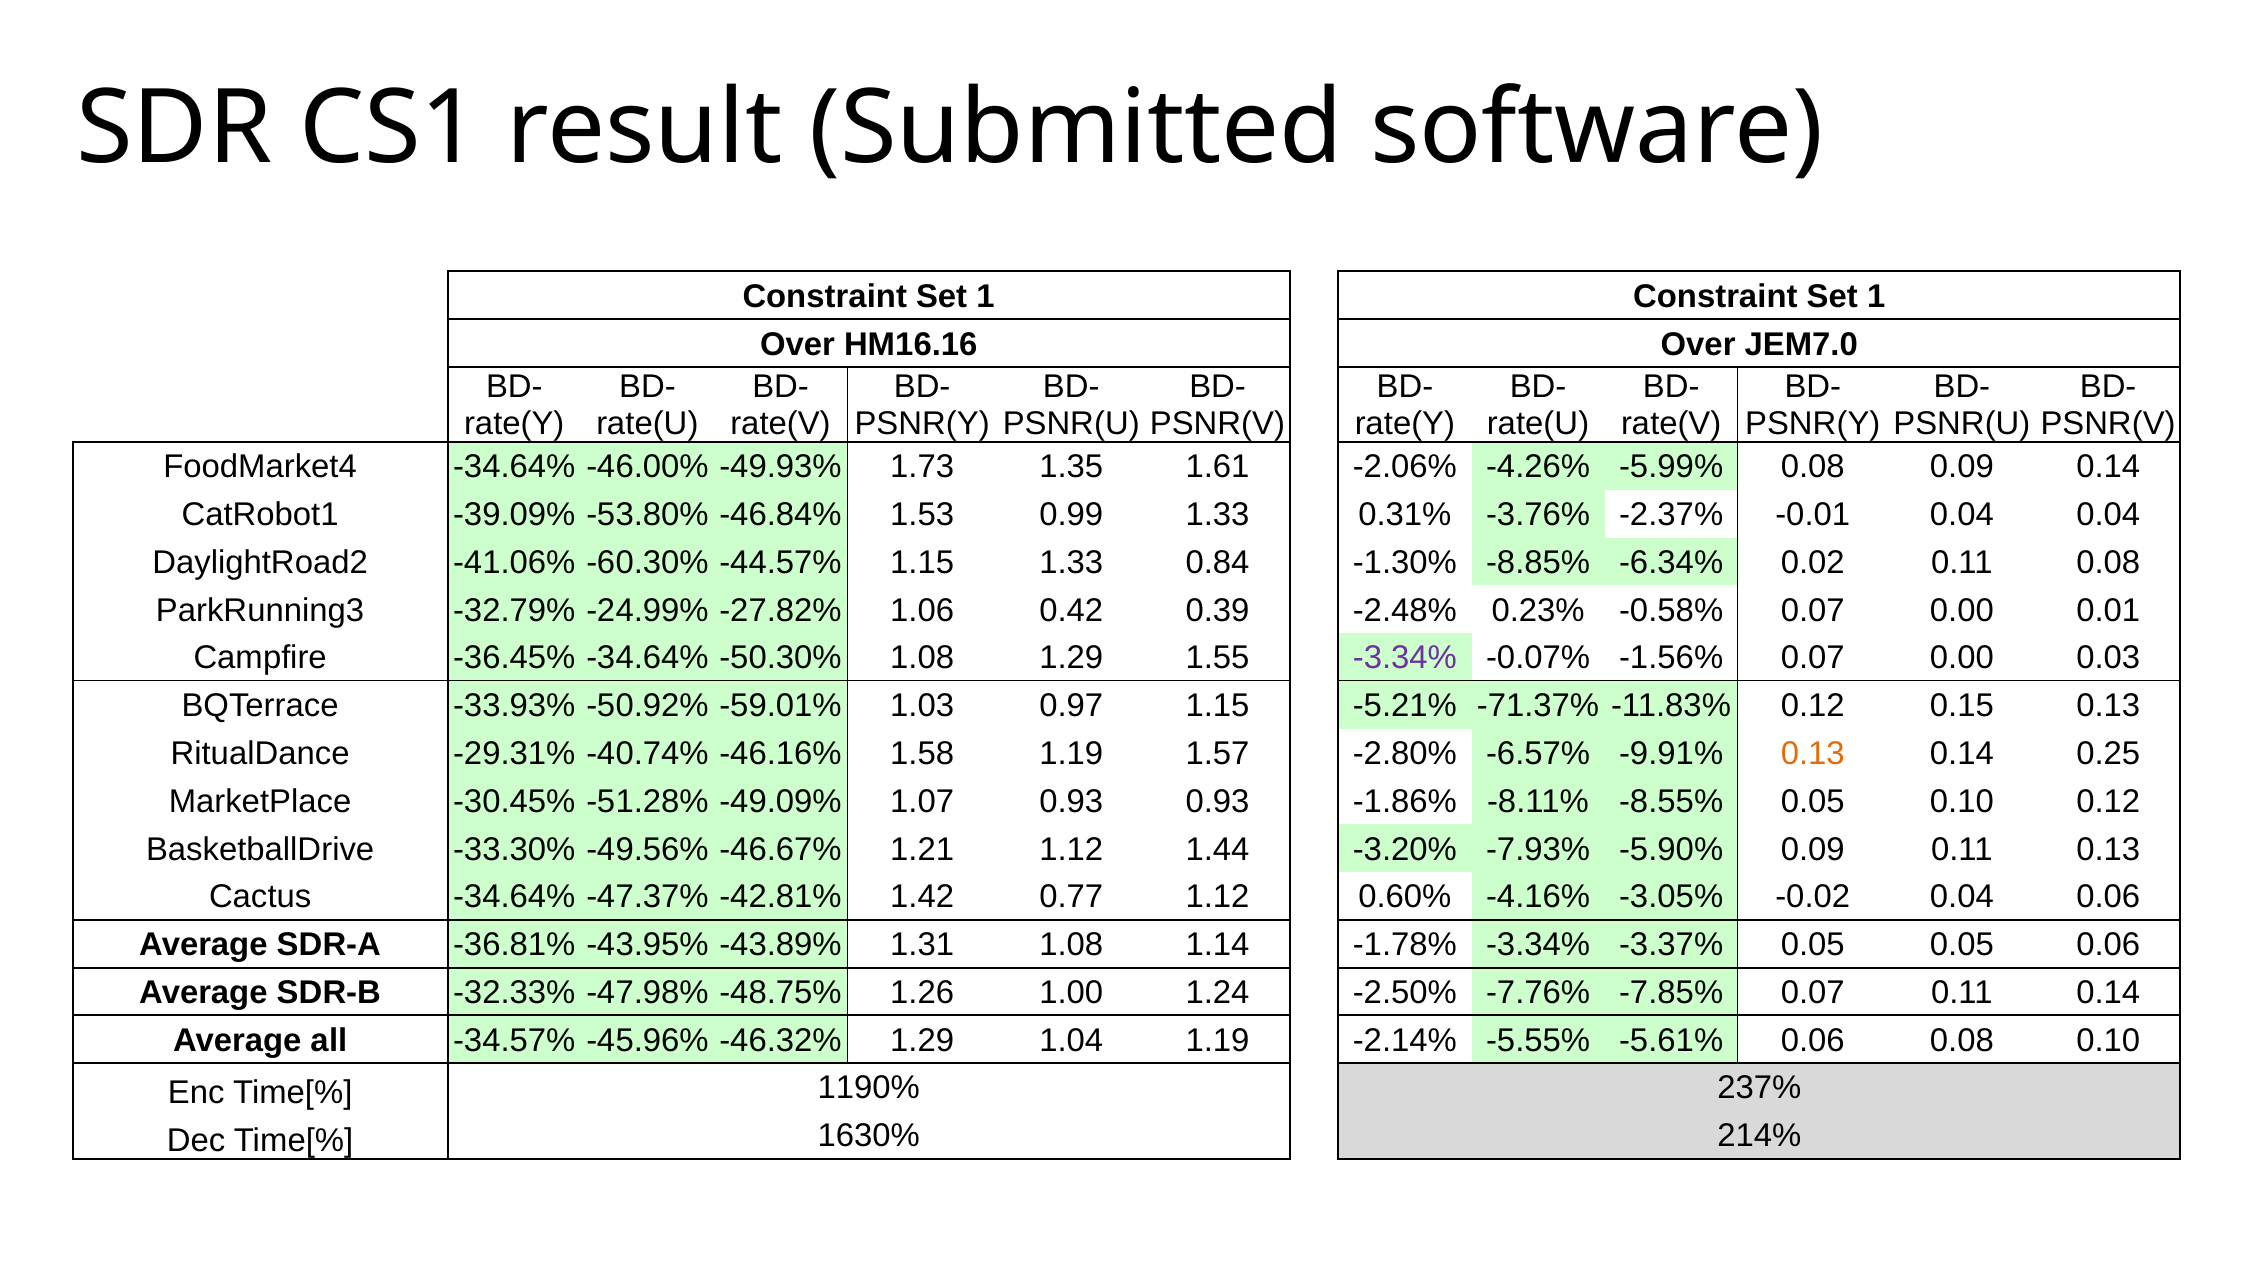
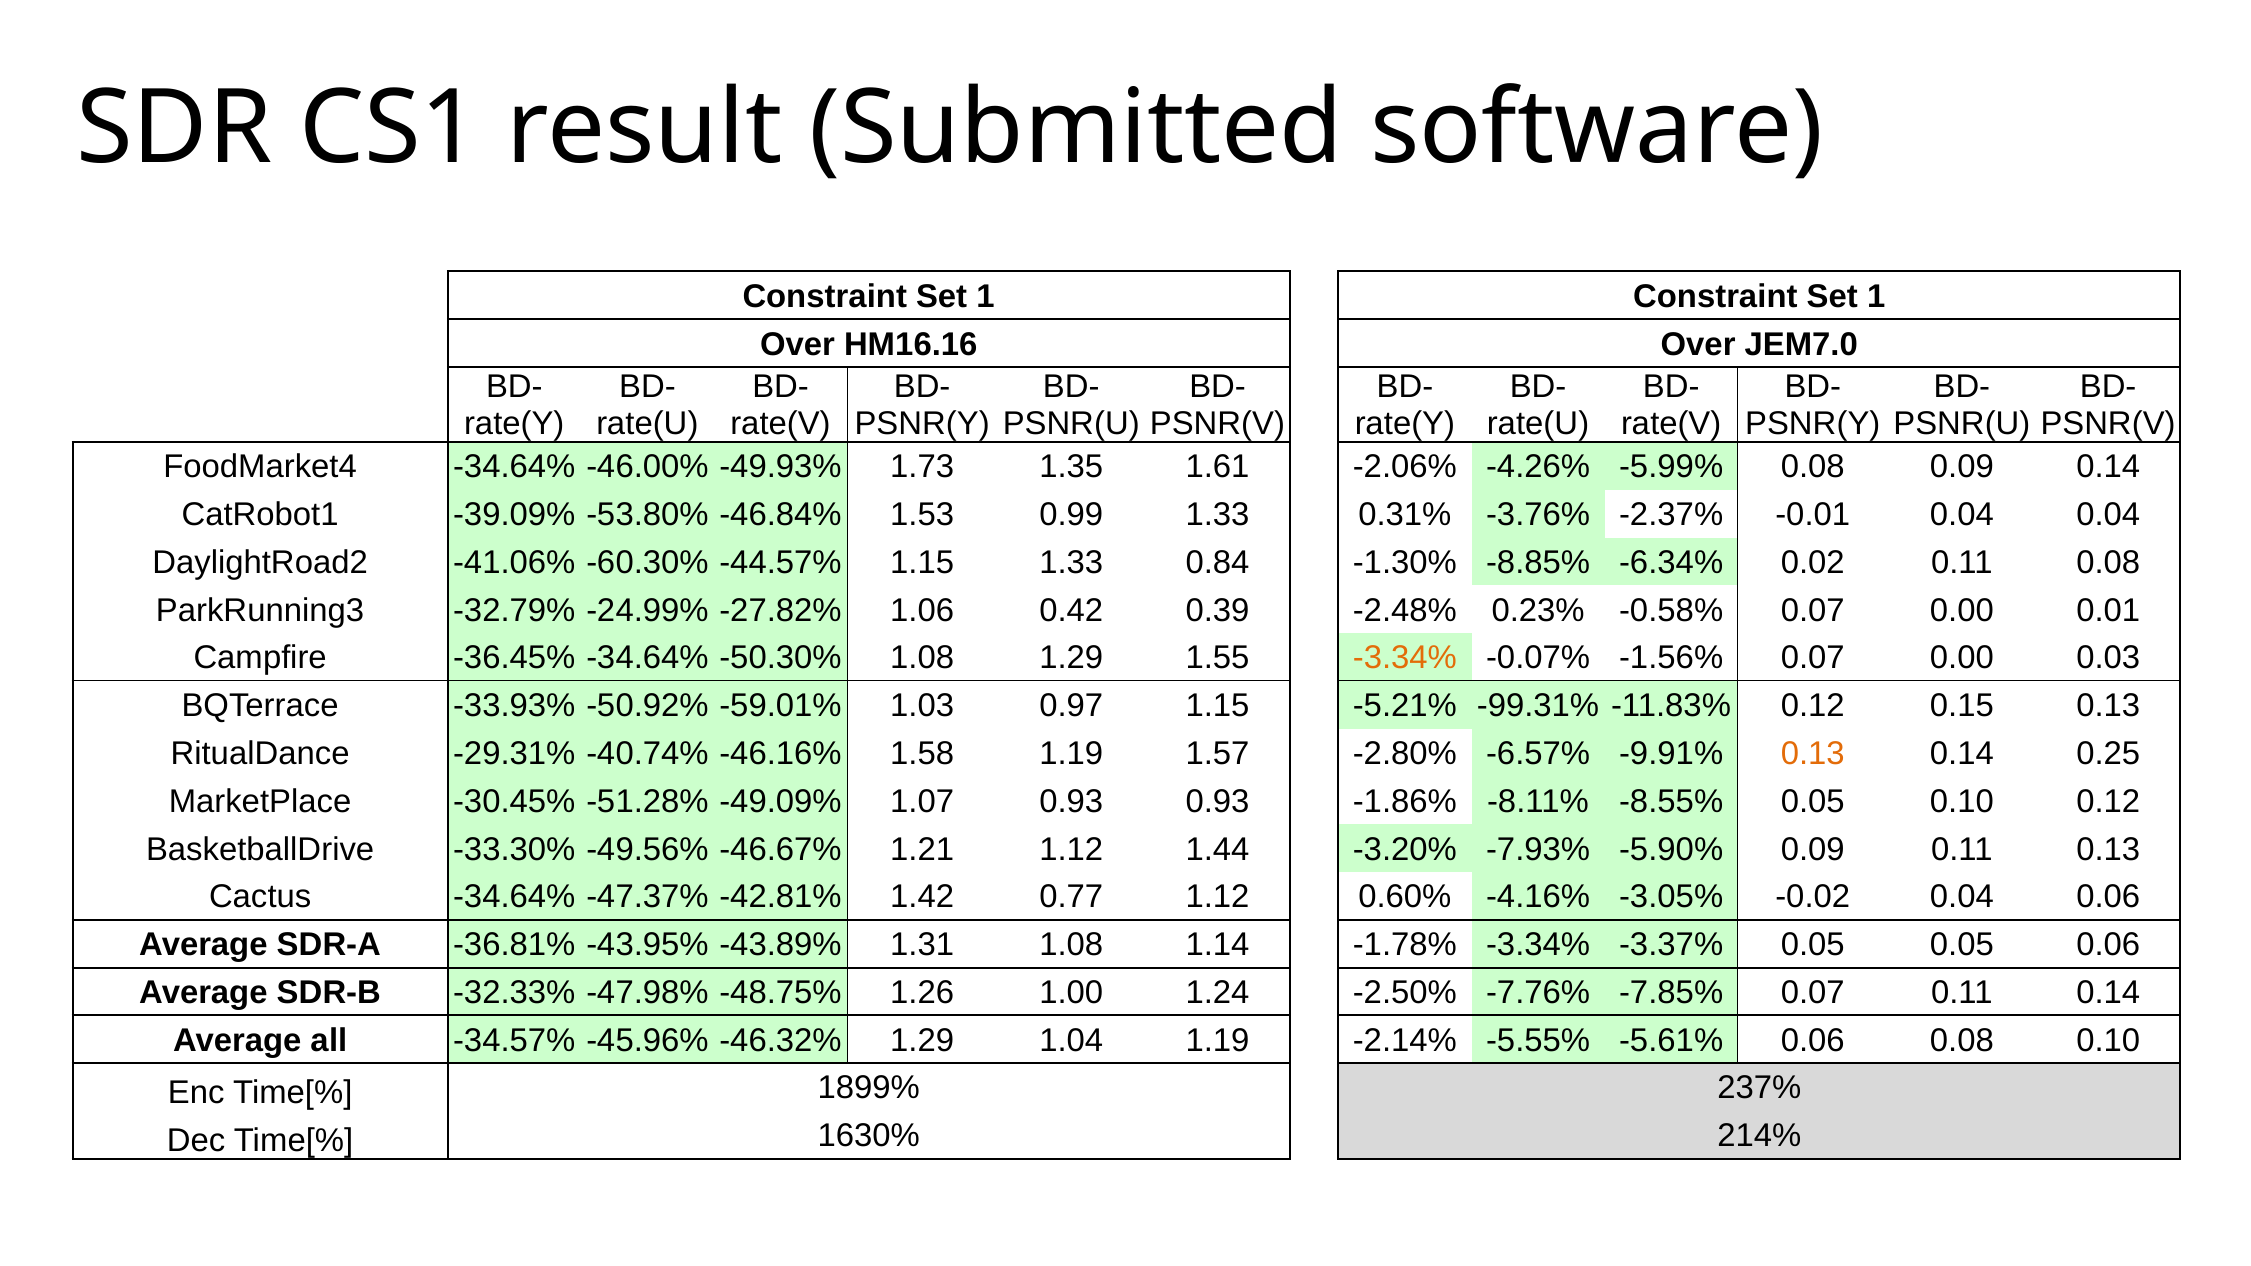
-3.34% at (1405, 658) colour: purple -> orange
-71.37%: -71.37% -> -99.31%
1190%: 1190% -> 1899%
